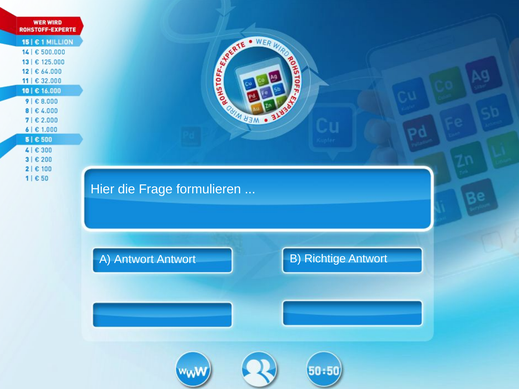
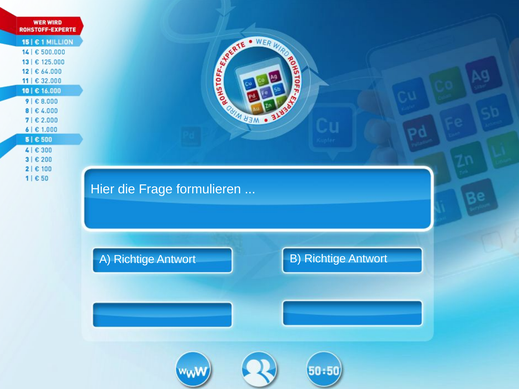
A Antwort: Antwort -> Richtige
